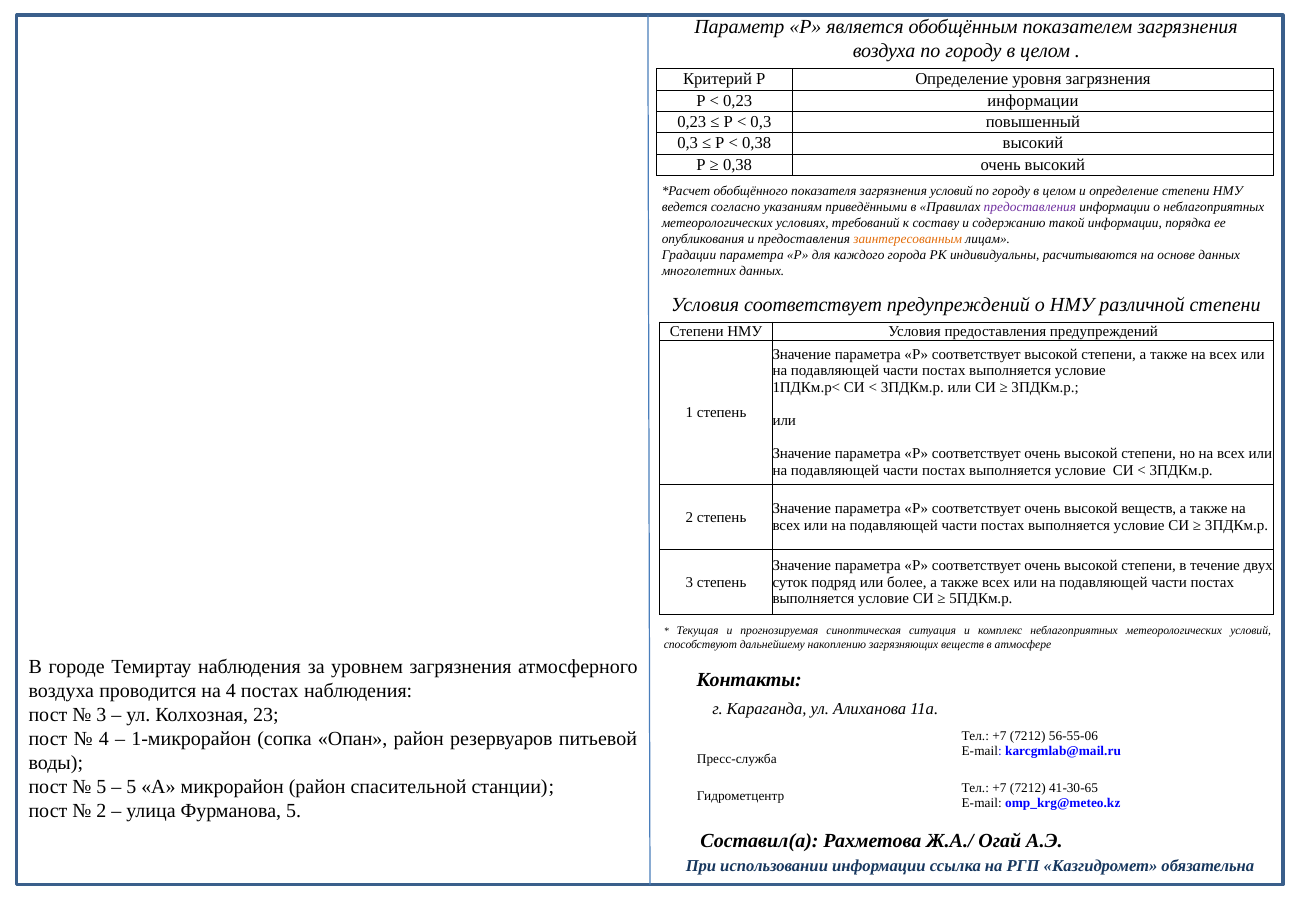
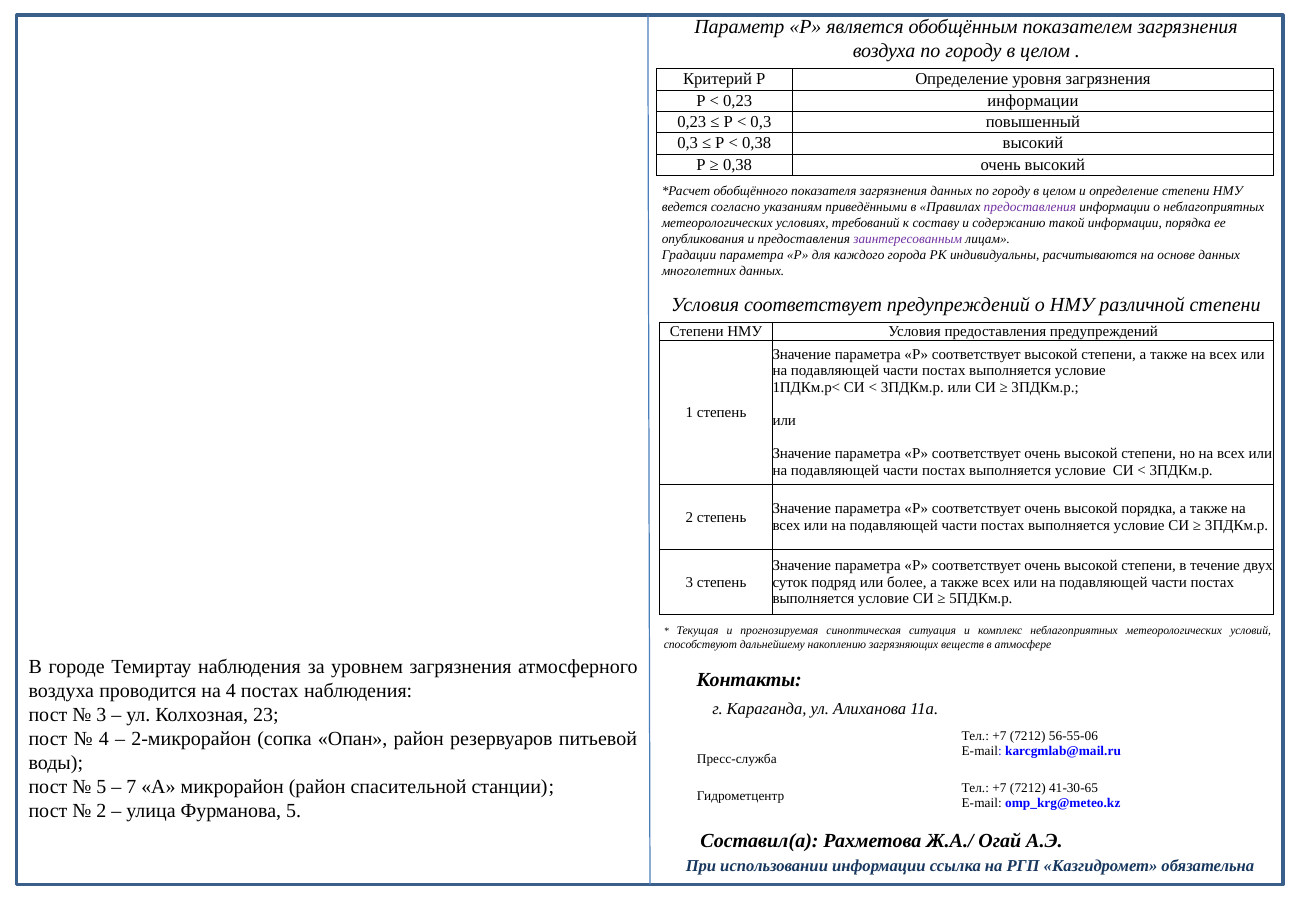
загрязнения условий: условий -> данных
заинтересованным colour: orange -> purple
высокой веществ: веществ -> порядка
1-микрорайон: 1-микрорайон -> 2-микрорайон
5 at (131, 787): 5 -> 7
